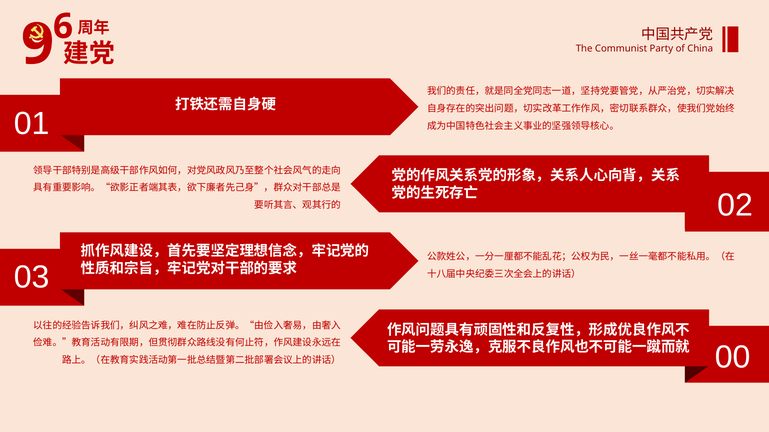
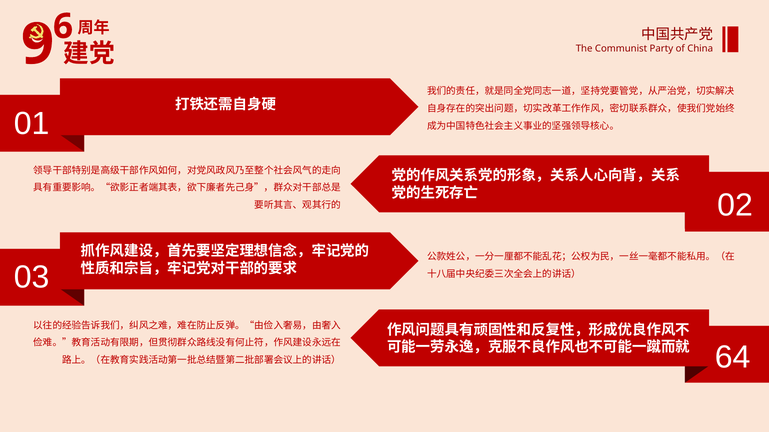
00: 00 -> 64
